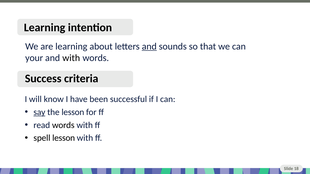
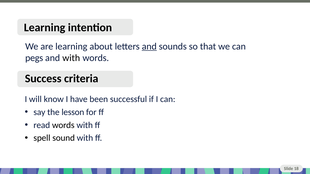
your: your -> pegs
say underline: present -> none
spell lesson: lesson -> sound
